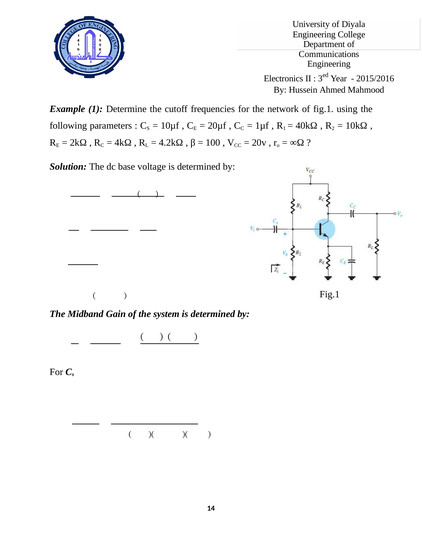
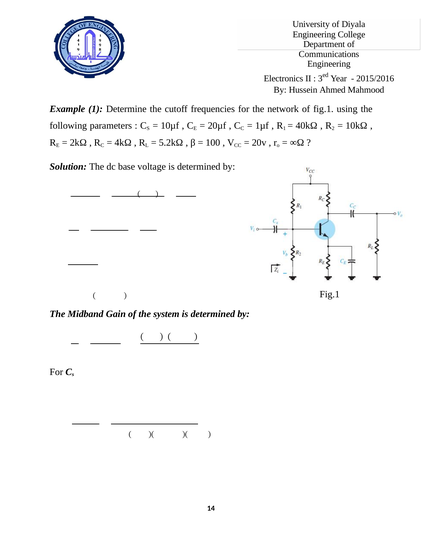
4.2kΩ: 4.2kΩ -> 5.2kΩ
